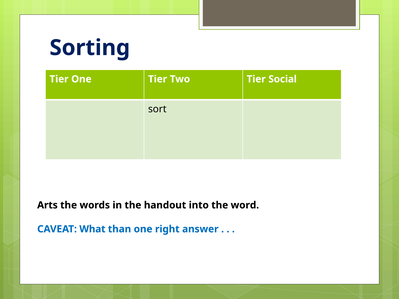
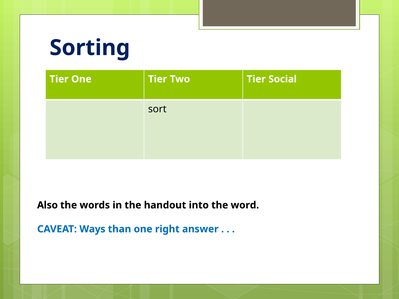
Arts: Arts -> Also
What: What -> Ways
